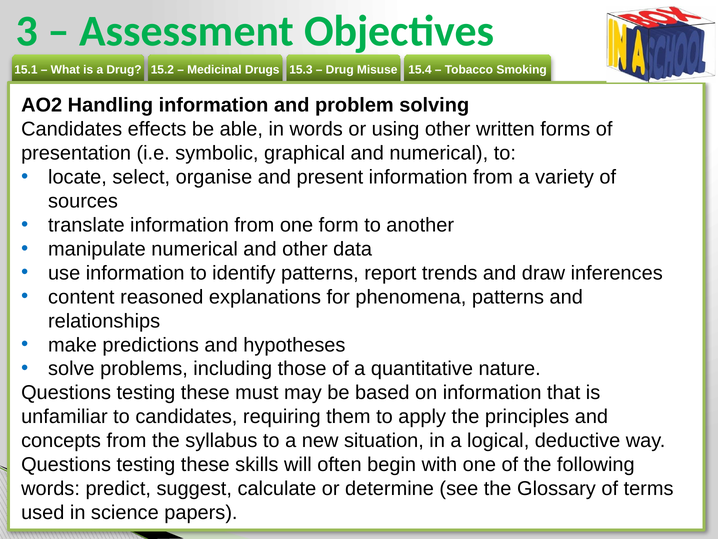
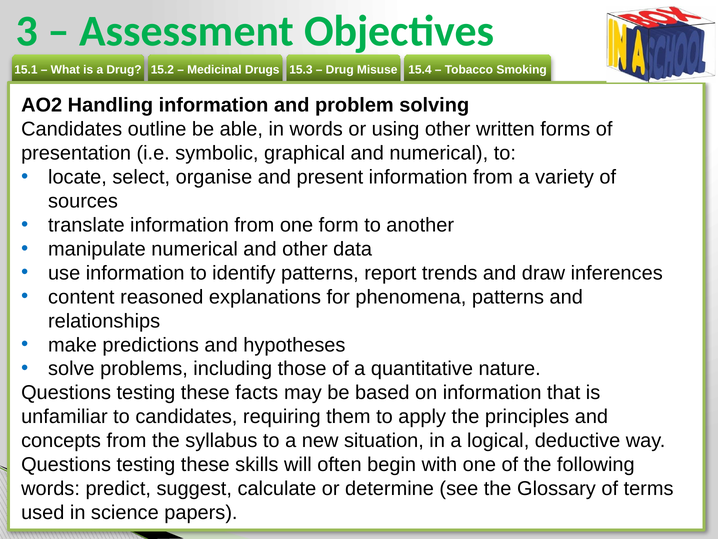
effects: effects -> outline
must: must -> facts
